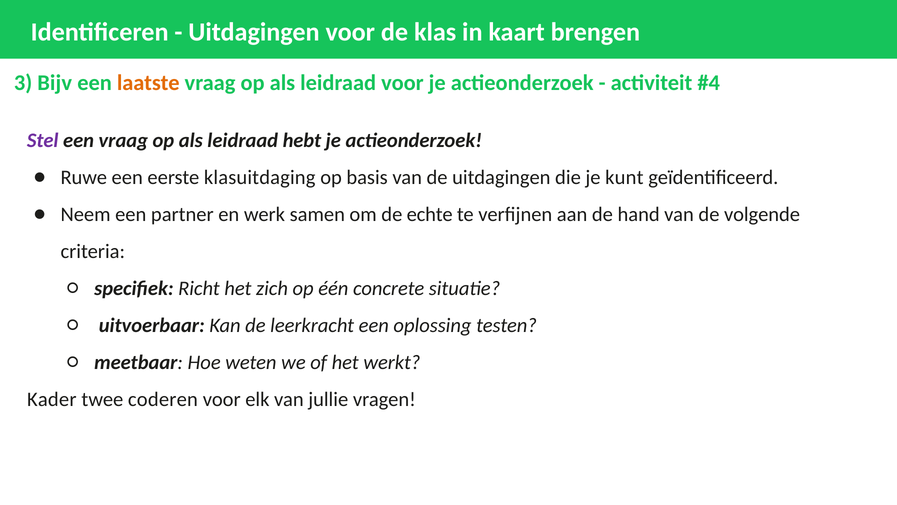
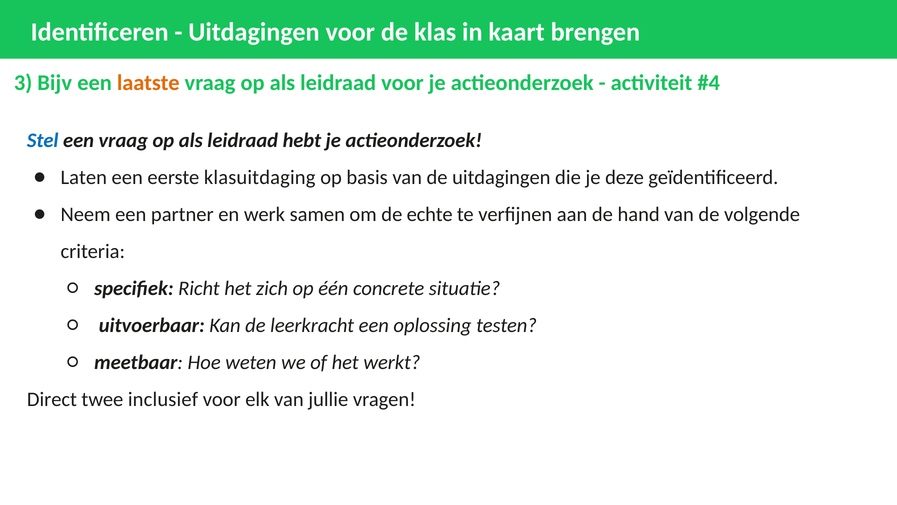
Stel colour: purple -> blue
Ruwe: Ruwe -> Laten
kunt: kunt -> deze
Kader: Kader -> Direct
coderen: coderen -> inclusief
